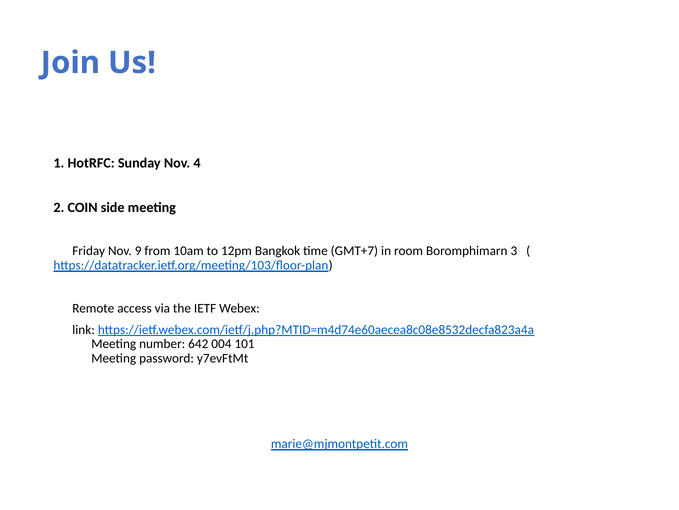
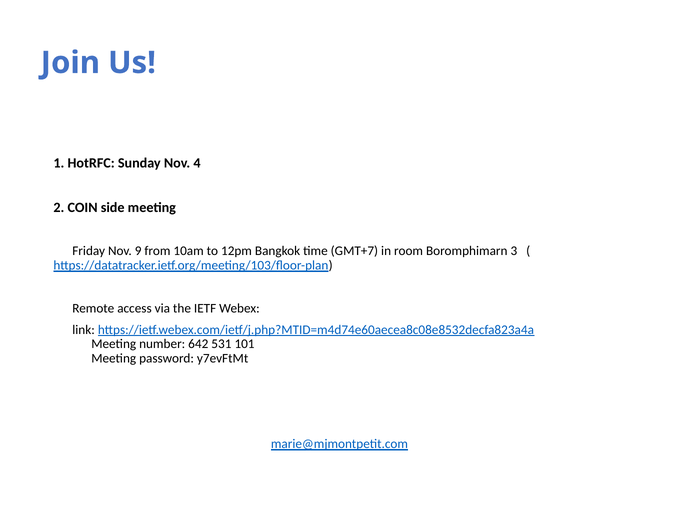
004: 004 -> 531
